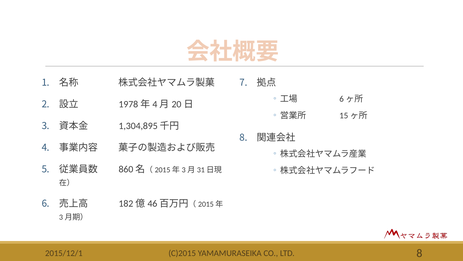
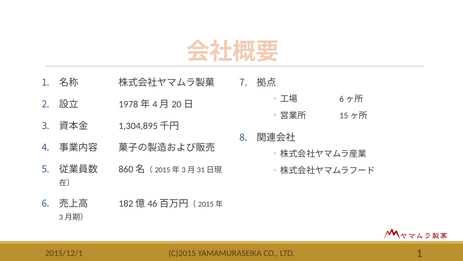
LTD 8: 8 -> 1
